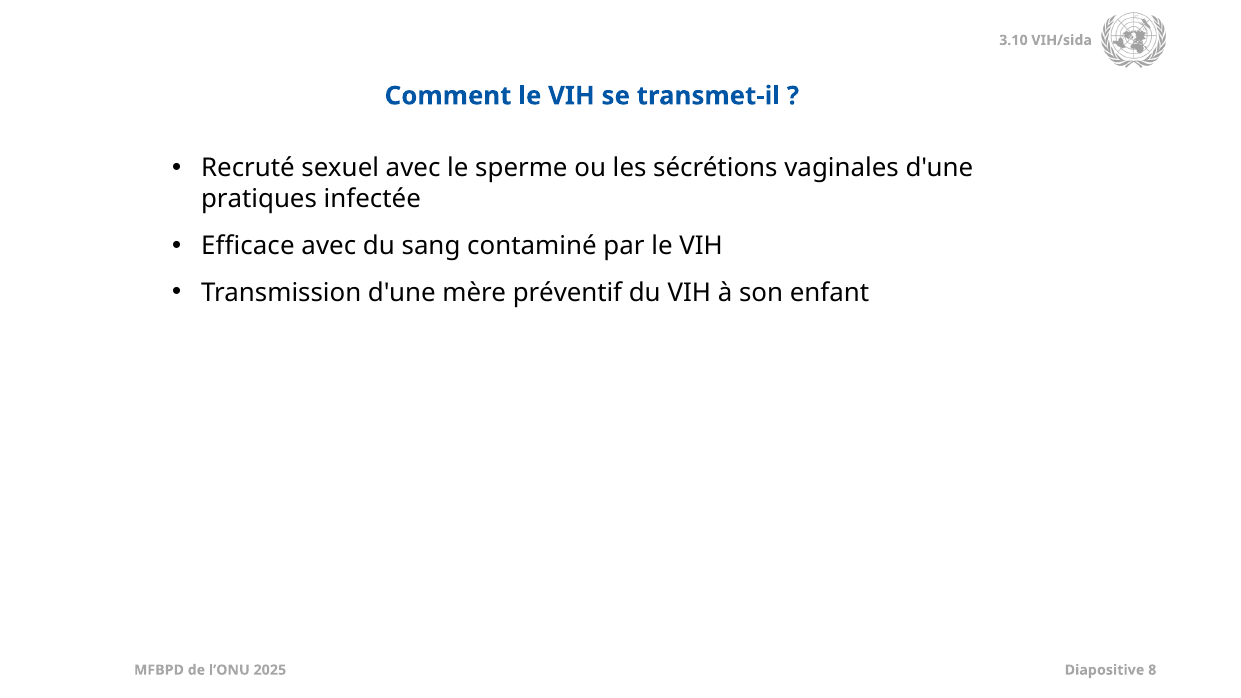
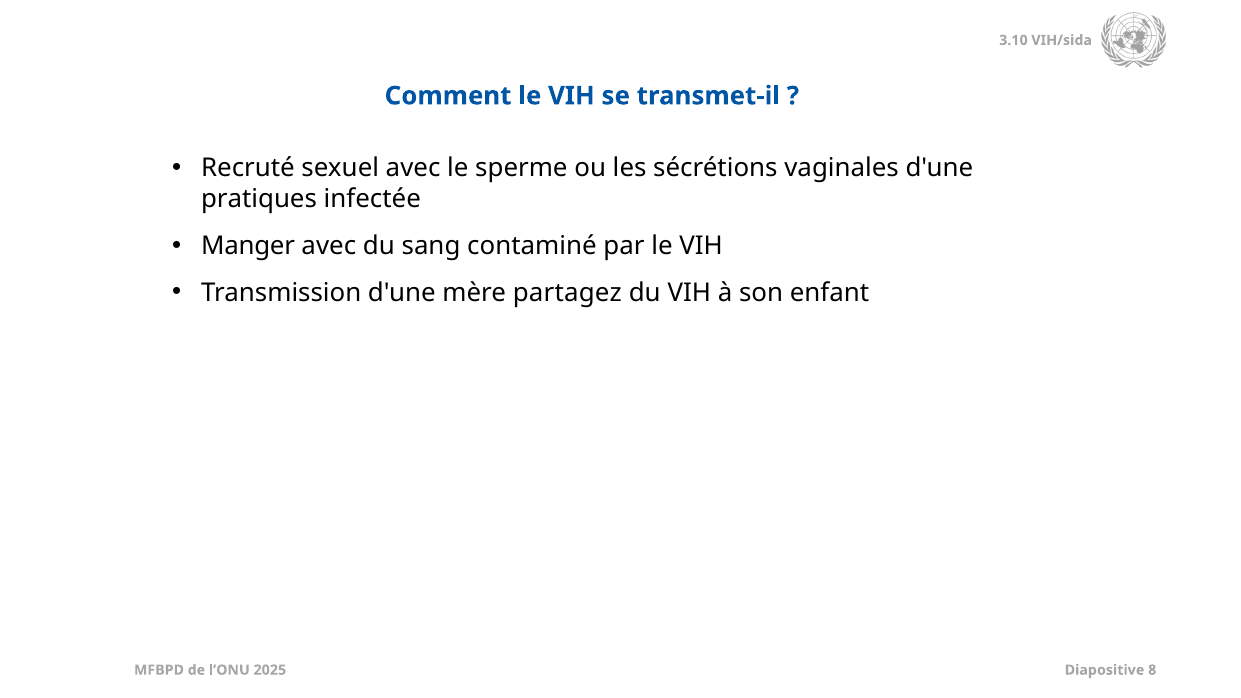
Efficace: Efficace -> Manger
préventif: préventif -> partagez
